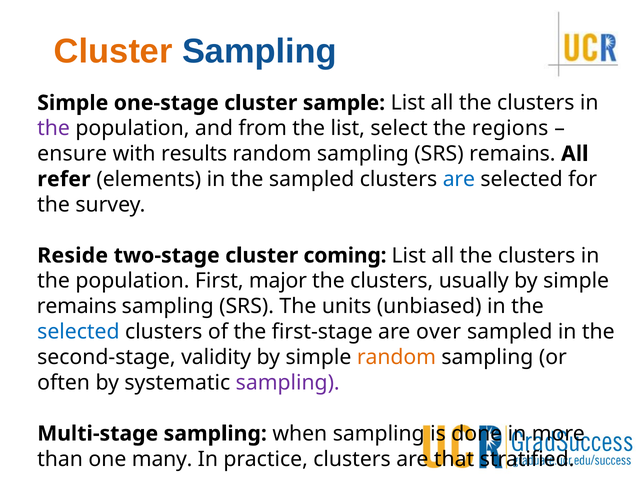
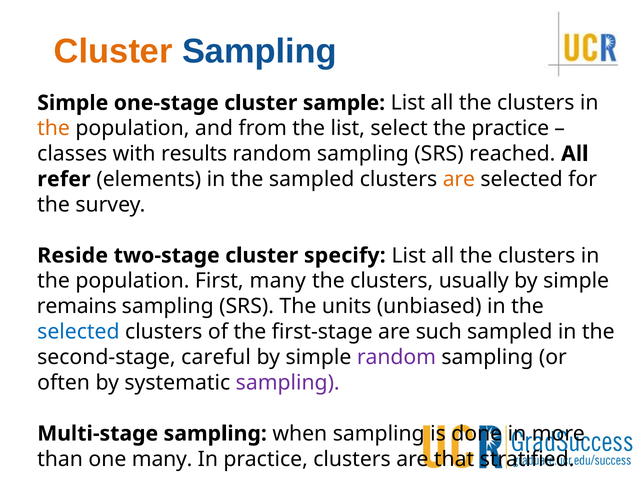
the at (54, 128) colour: purple -> orange
the regions: regions -> practice
ensure: ensure -> classes
SRS remains: remains -> reached
are at (459, 179) colour: blue -> orange
coming: coming -> specify
First major: major -> many
over: over -> such
validity: validity -> careful
random at (396, 357) colour: orange -> purple
